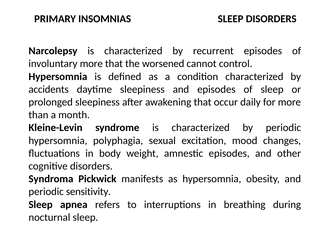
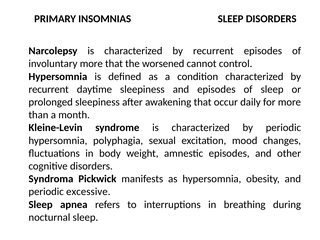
accidents at (49, 89): accidents -> recurrent
sensitivity: sensitivity -> excessive
